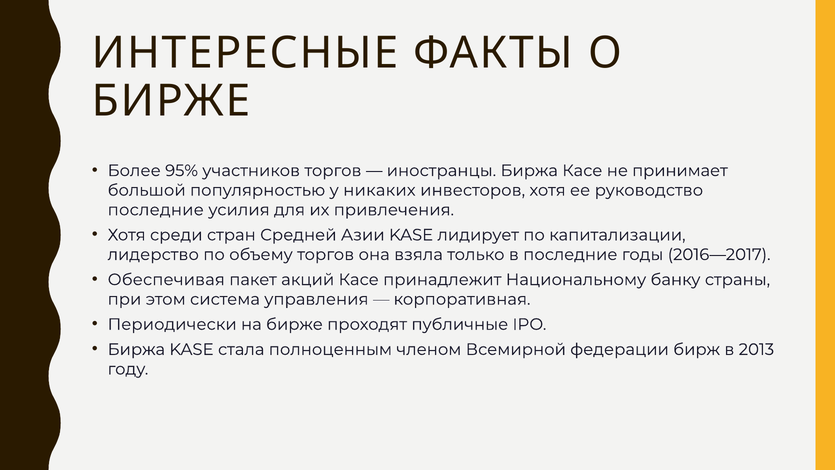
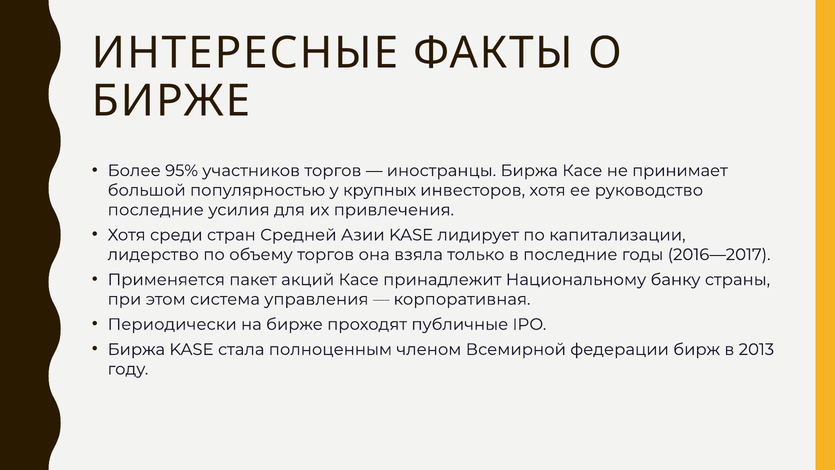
никаких: никаких -> крупных
Обеспечивая: Обеспечивая -> Применяется
